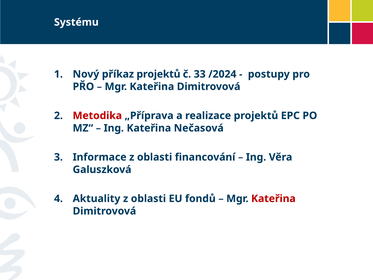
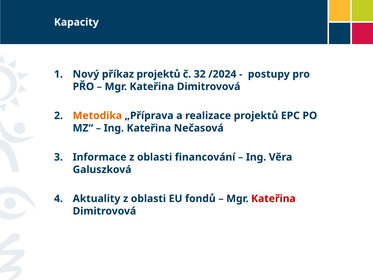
Systému: Systému -> Kapacity
33: 33 -> 32
Metodika colour: red -> orange
